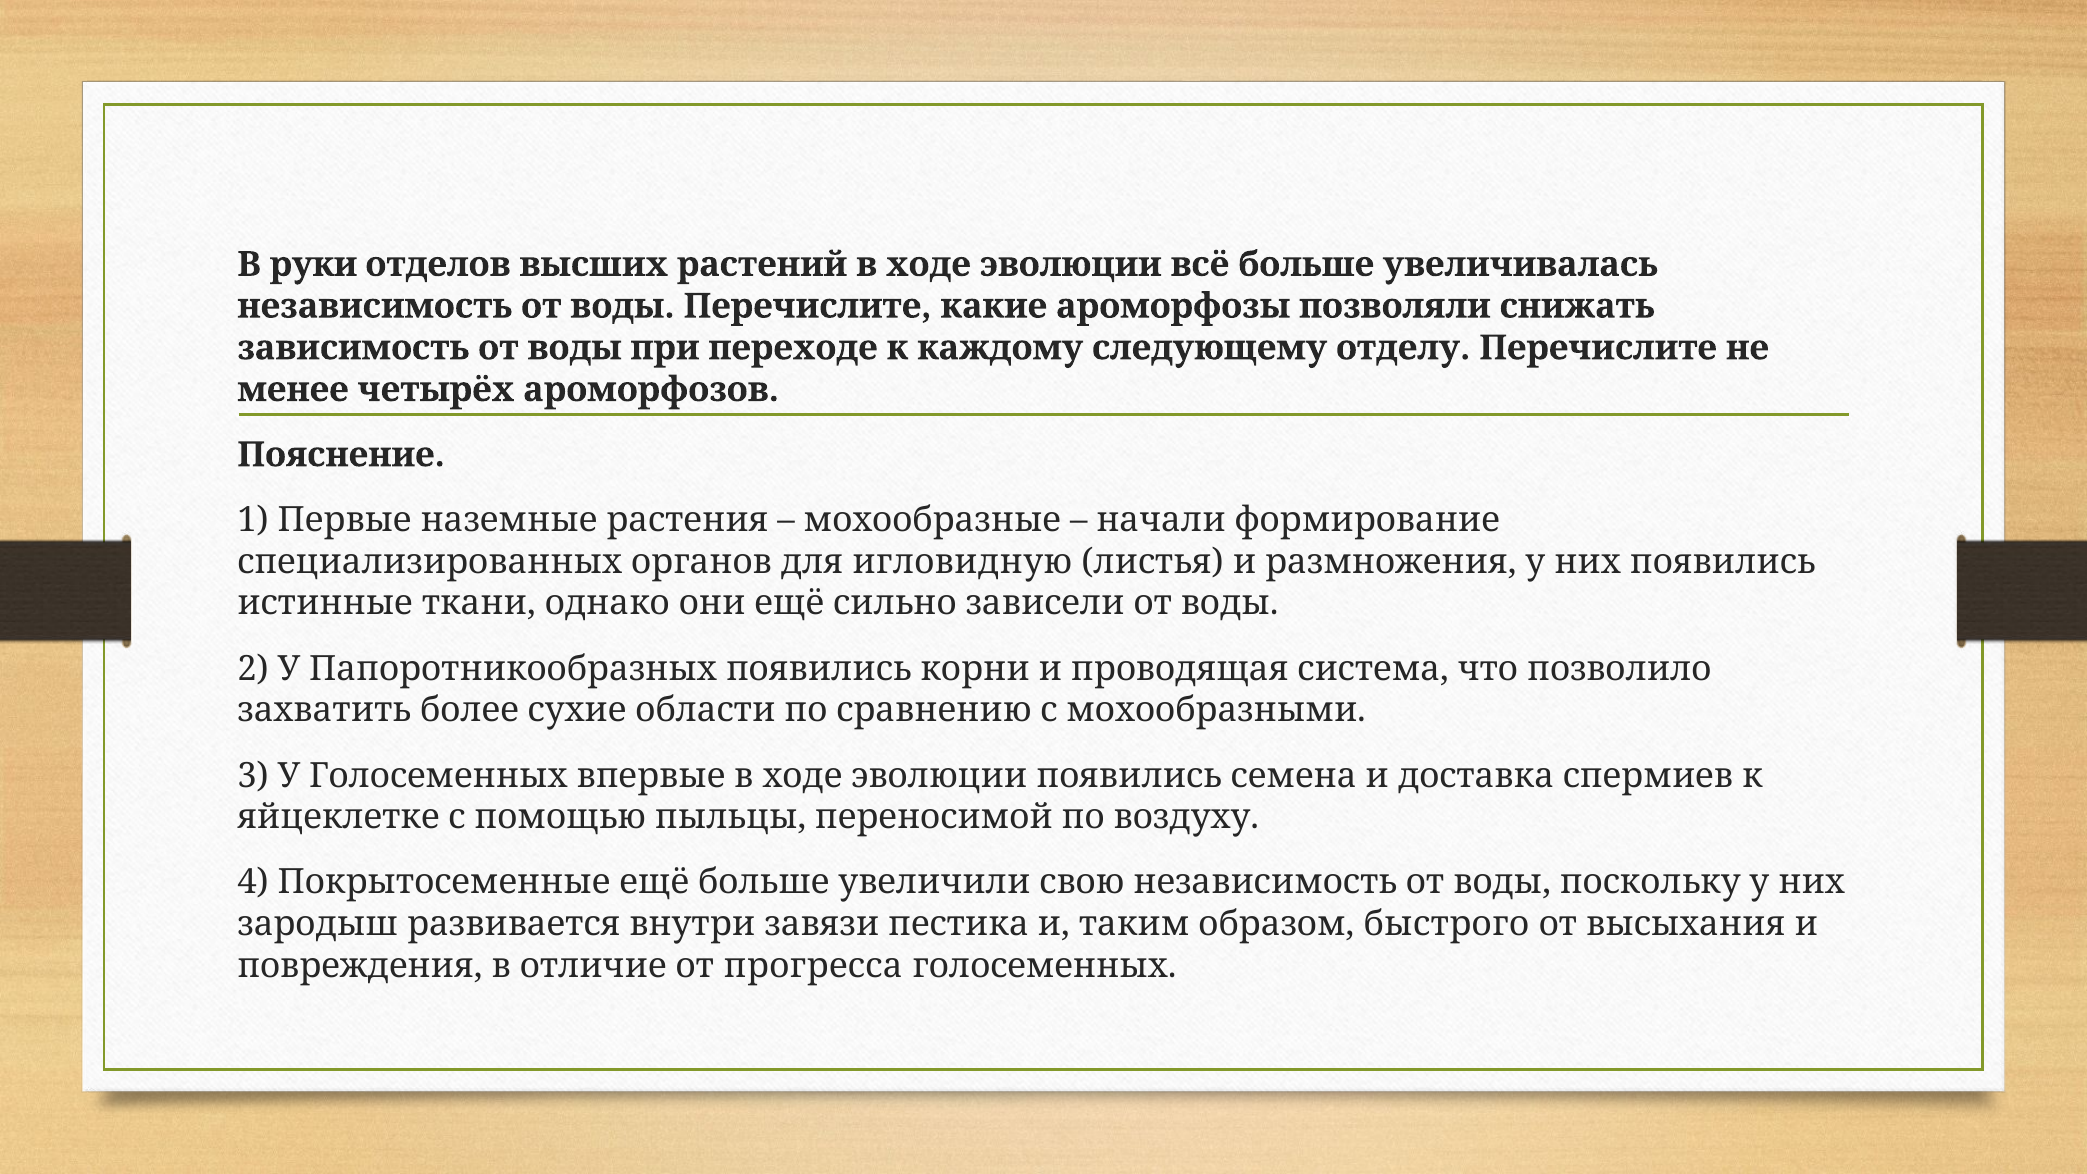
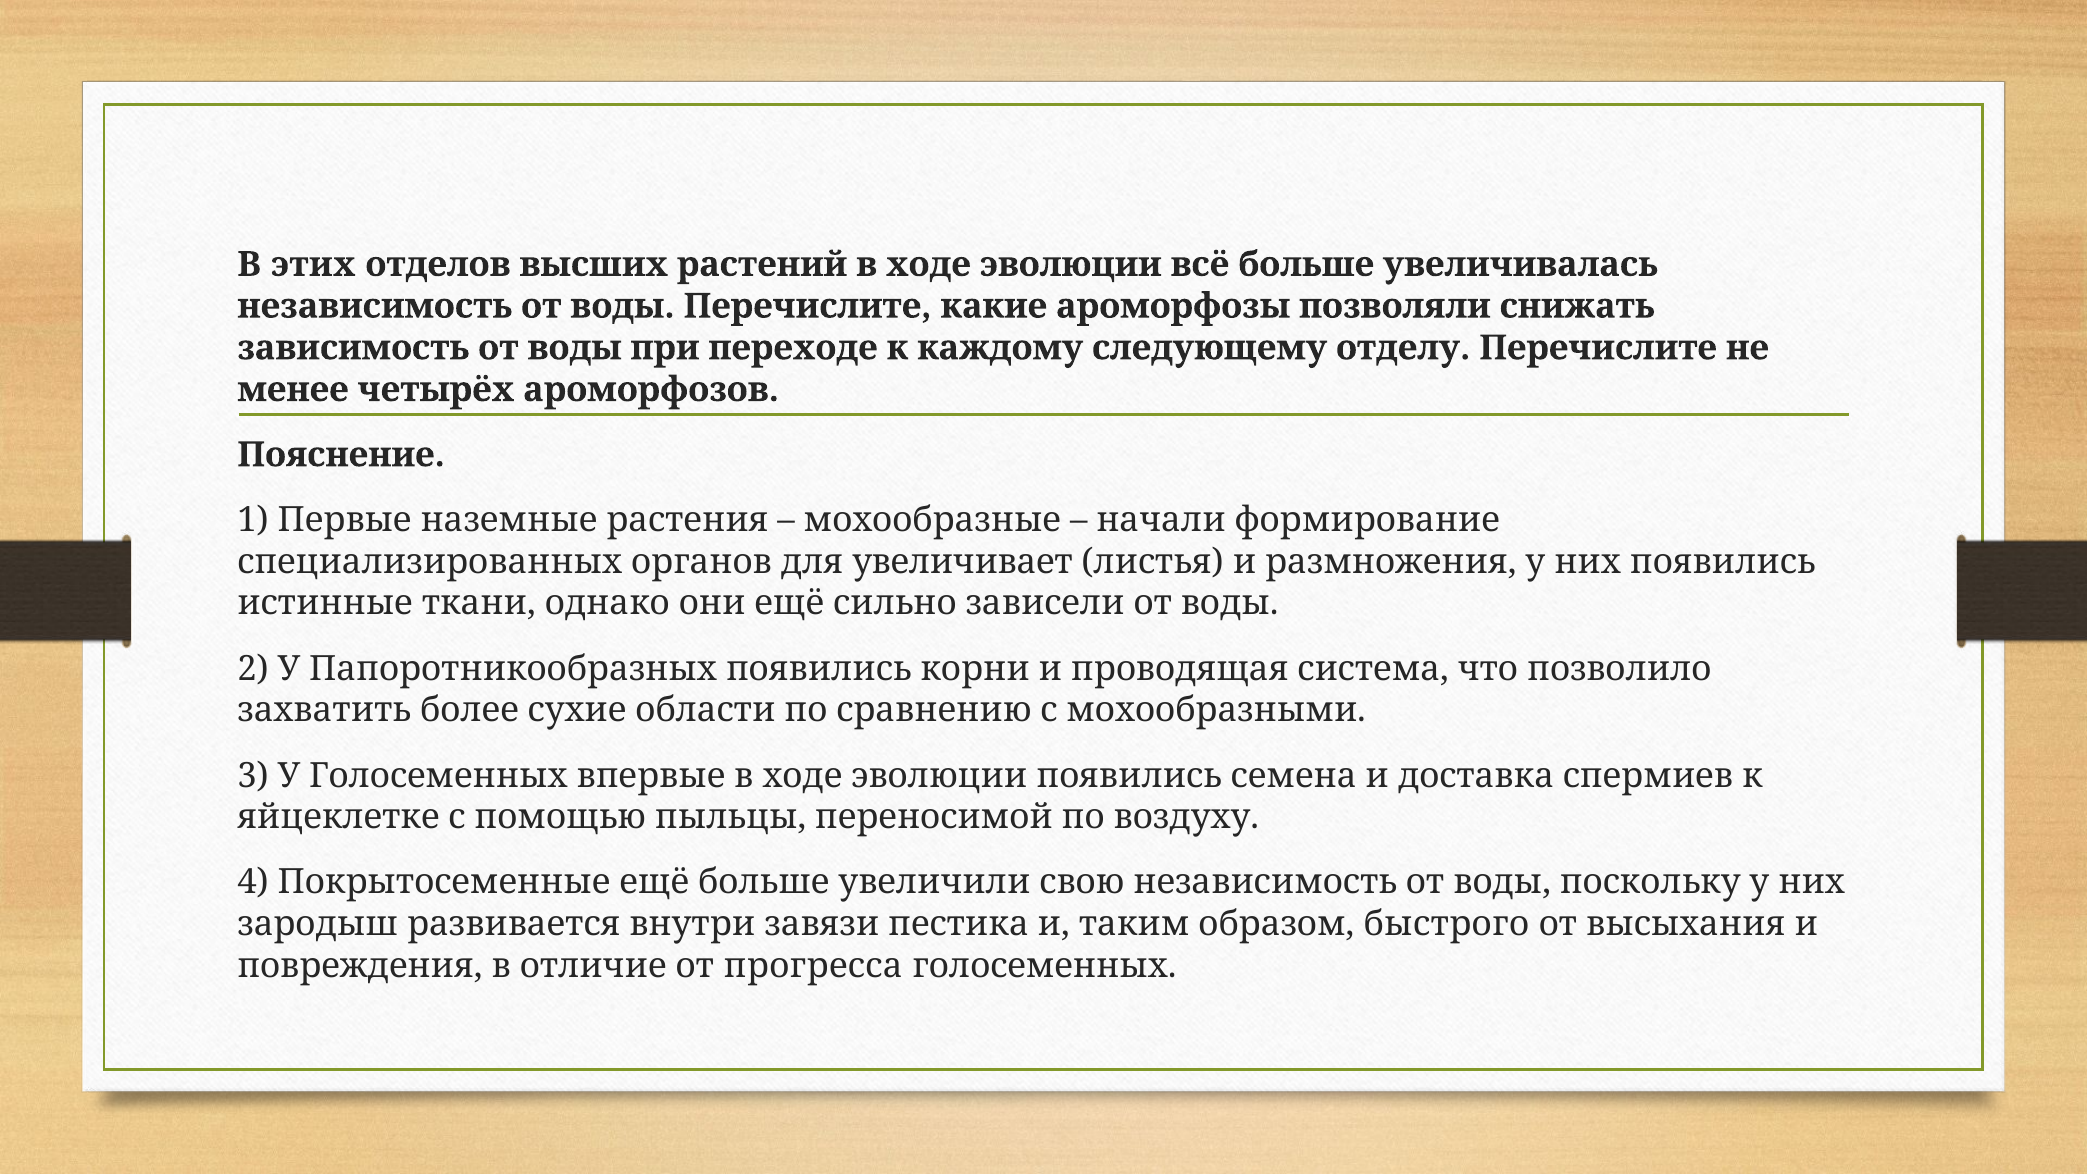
руки: руки -> этих
игловидную: игловидную -> увеличивает
